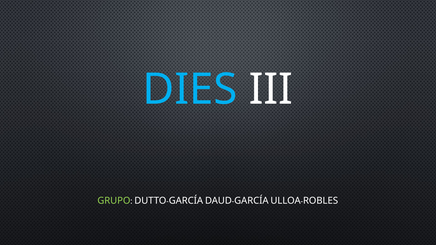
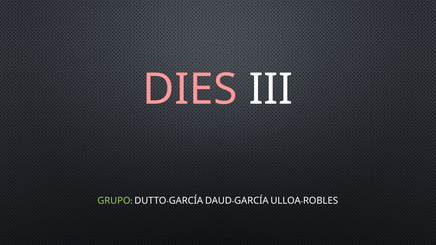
DIES colour: light blue -> pink
